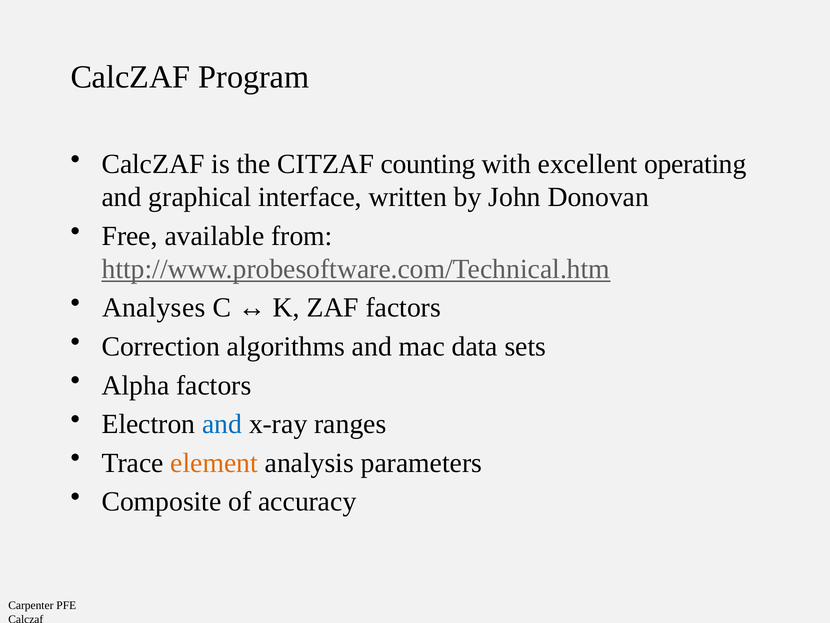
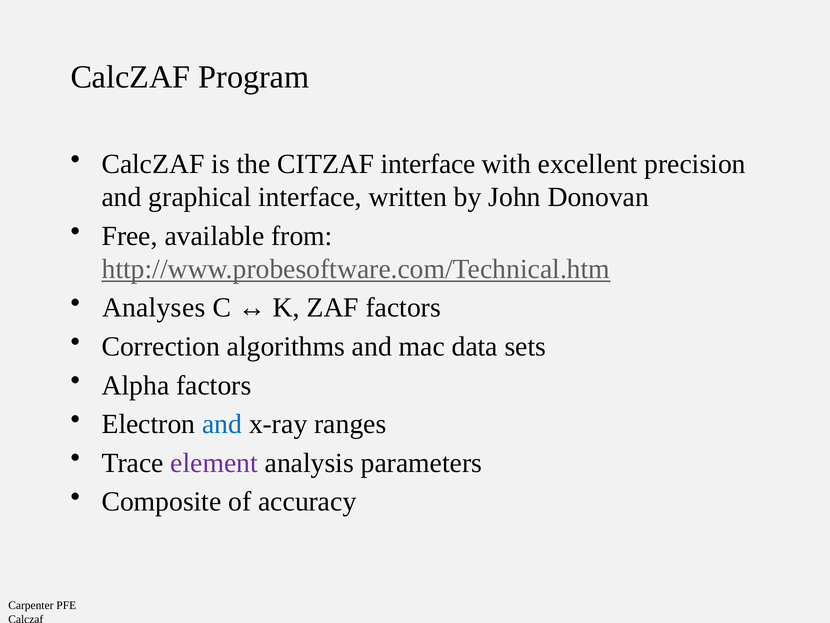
CITZAF counting: counting -> interface
operating: operating -> precision
element colour: orange -> purple
